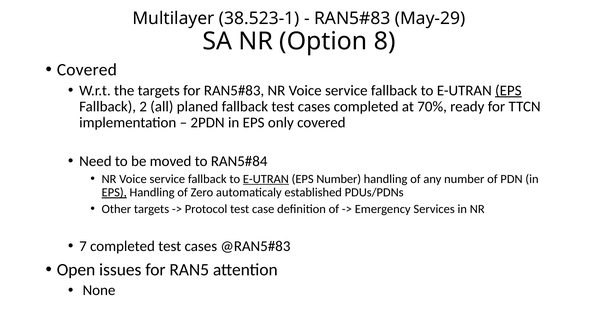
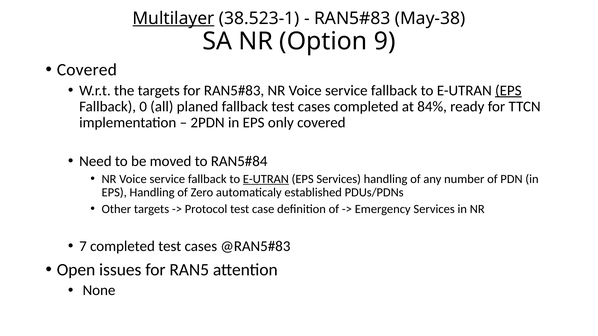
Multilayer underline: none -> present
May-29: May-29 -> May-38
8: 8 -> 9
2: 2 -> 0
70%: 70% -> 84%
EPS Number: Number -> Services
EPS at (114, 193) underline: present -> none
